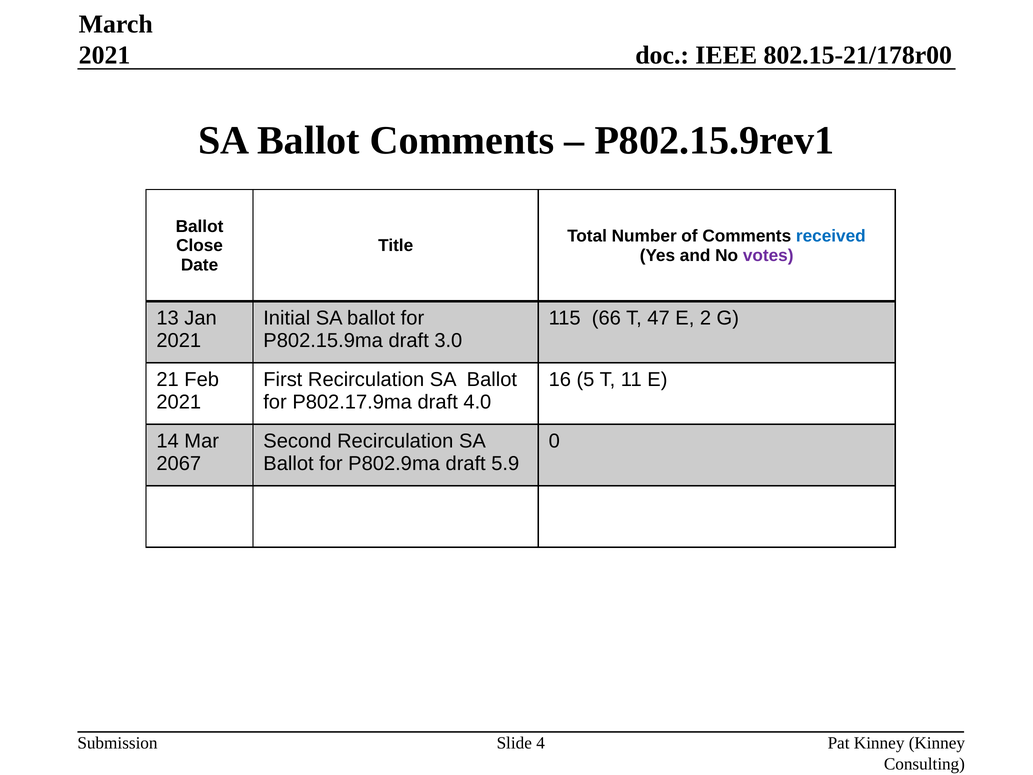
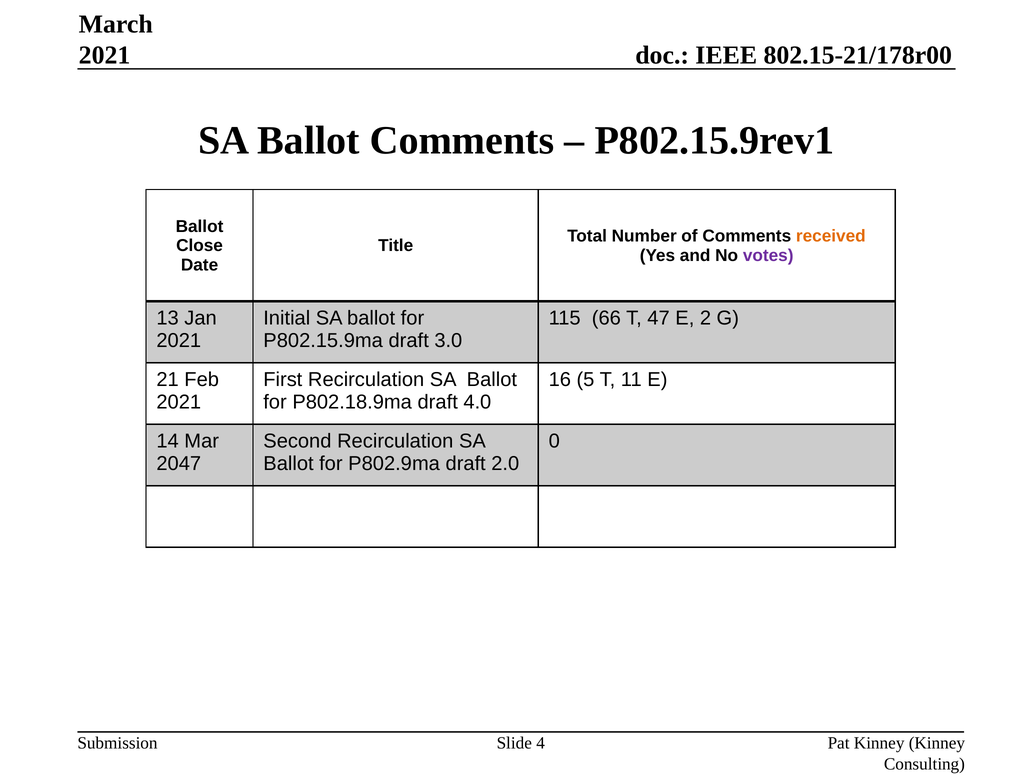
received colour: blue -> orange
P802.17.9ma: P802.17.9ma -> P802.18.9ma
2067: 2067 -> 2047
5.9: 5.9 -> 2.0
